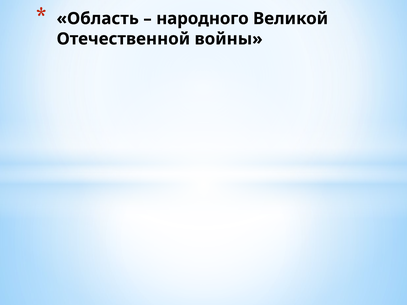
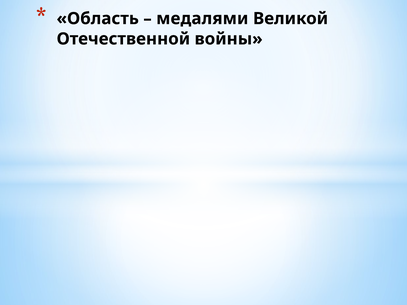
народного: народного -> медалями
